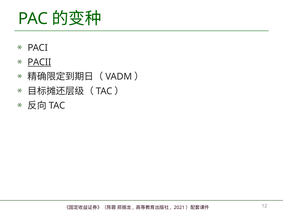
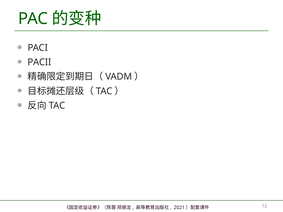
PACII underline: present -> none
